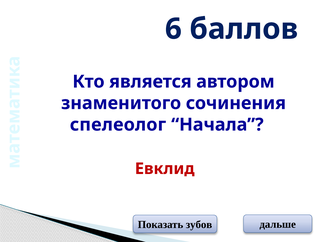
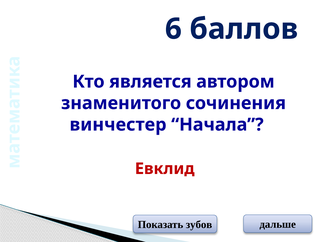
спелеолог: спелеолог -> винчестер
